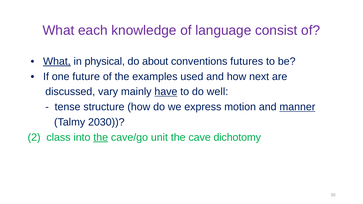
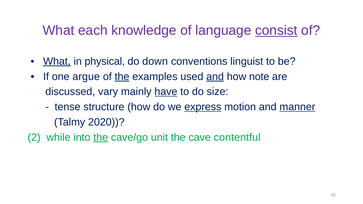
consist underline: none -> present
about: about -> down
futures: futures -> linguist
future: future -> argue
the at (122, 77) underline: none -> present
and at (215, 77) underline: none -> present
next: next -> note
well: well -> size
express underline: none -> present
2030: 2030 -> 2020
class: class -> while
dichotomy: dichotomy -> contentful
